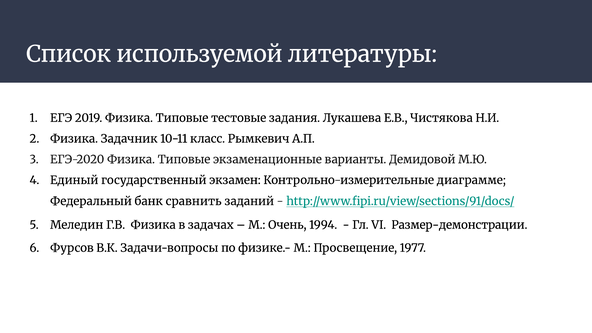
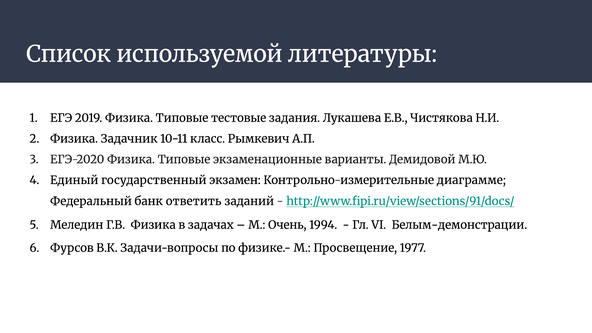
сравнить: сравнить -> ответить
Размер-демонстрации: Размер-демонстрации -> Белым-демонстрации
